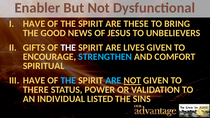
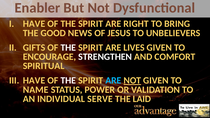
THESE: THESE -> RIGHT
STRENGTHEN colour: light blue -> white
THE at (68, 81) colour: light blue -> white
THERE: THERE -> NAME
LISTED: LISTED -> SERVE
SINS: SINS -> LAID
